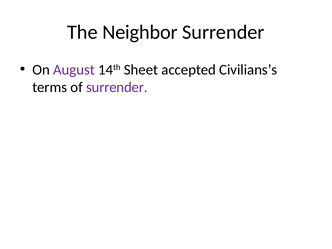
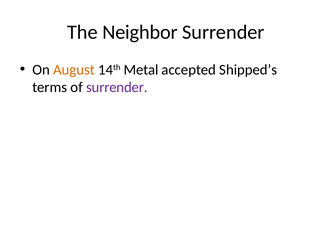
August colour: purple -> orange
Sheet: Sheet -> Metal
Civilians’s: Civilians’s -> Shipped’s
